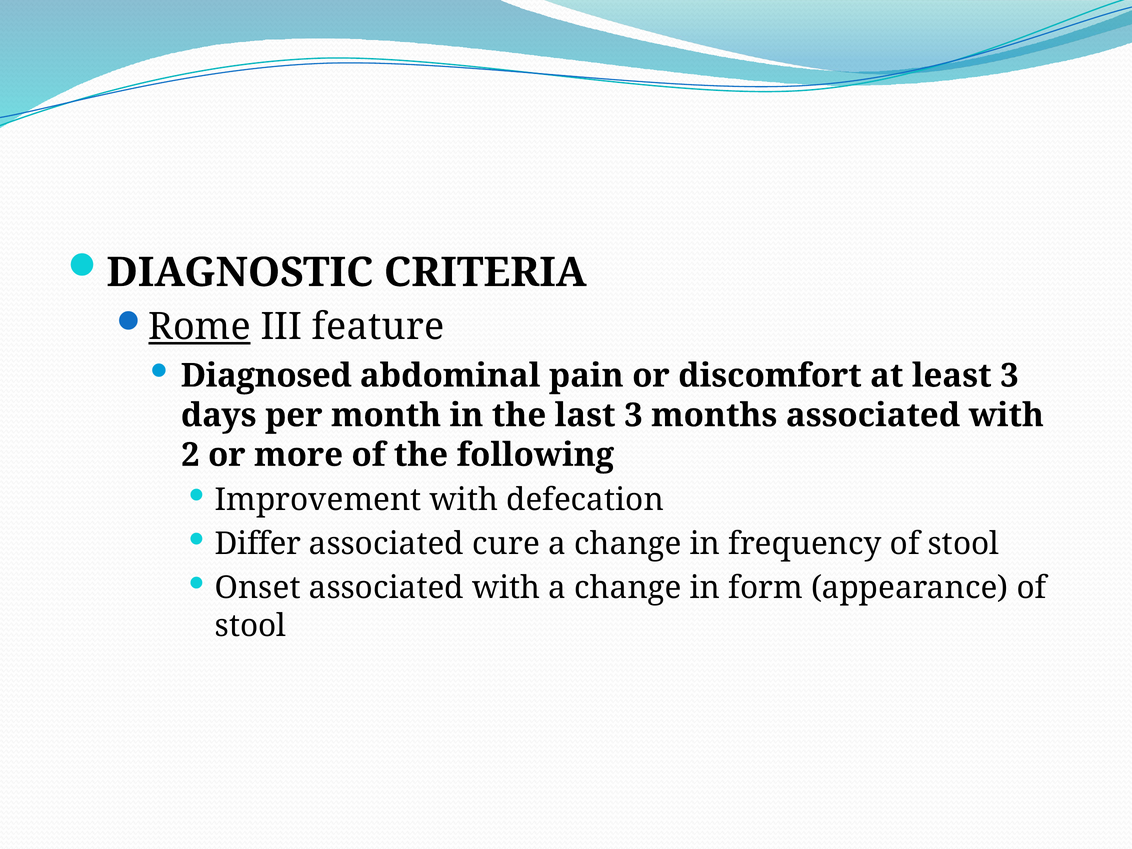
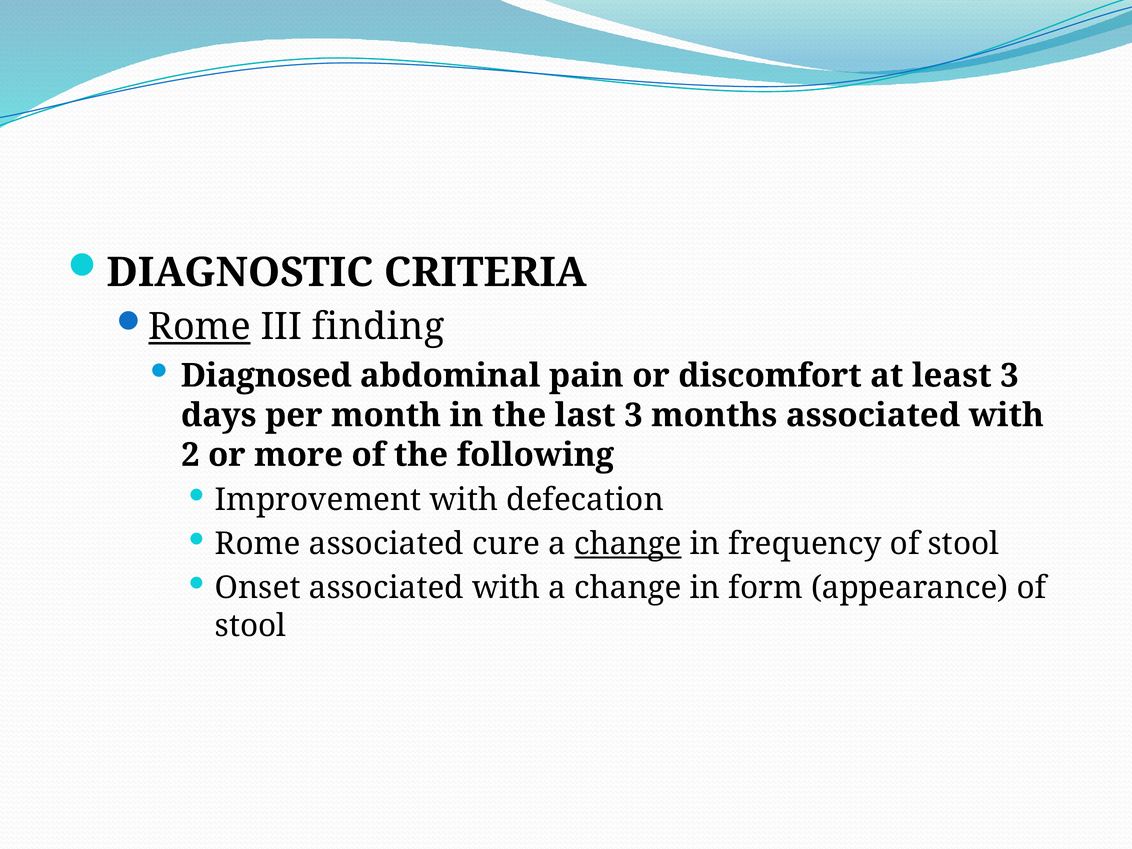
feature: feature -> finding
Differ at (258, 544): Differ -> Rome
change at (628, 544) underline: none -> present
